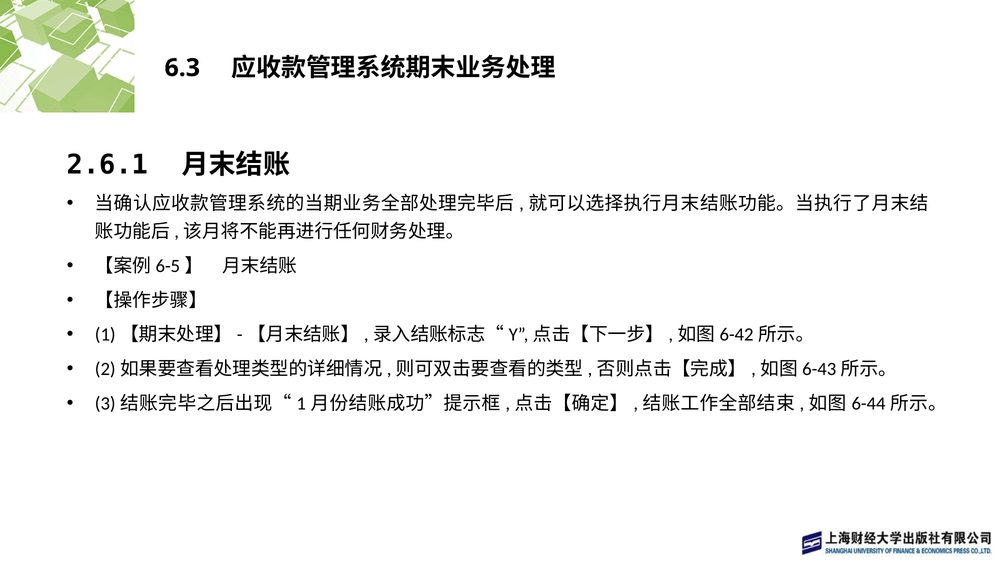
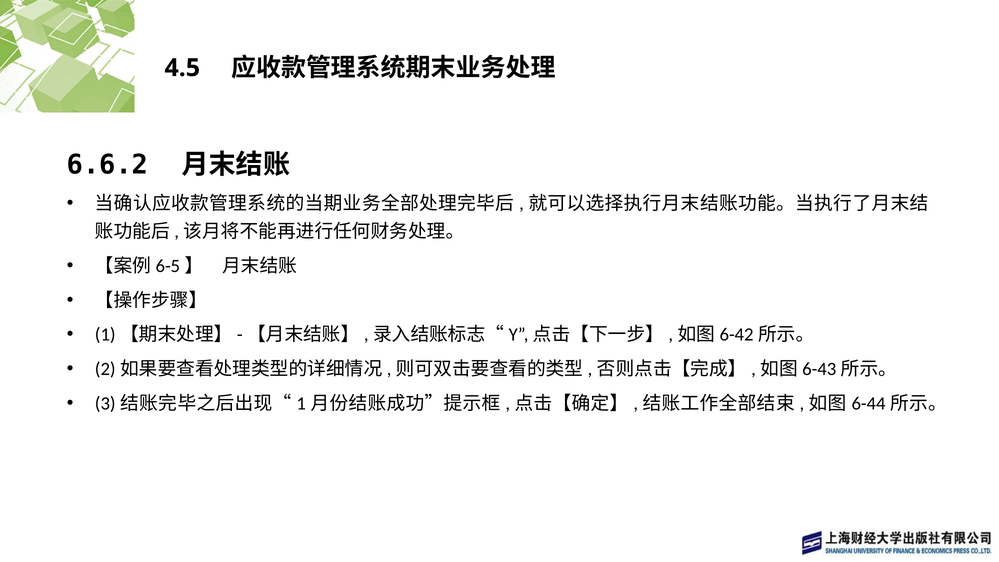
6.3: 6.3 -> 4.5
2.6.1: 2.6.1 -> 6.6.2
